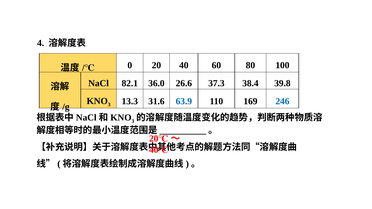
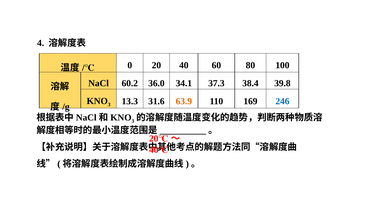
82.1: 82.1 -> 60.2
26.6: 26.6 -> 34.1
63.9 colour: blue -> orange
